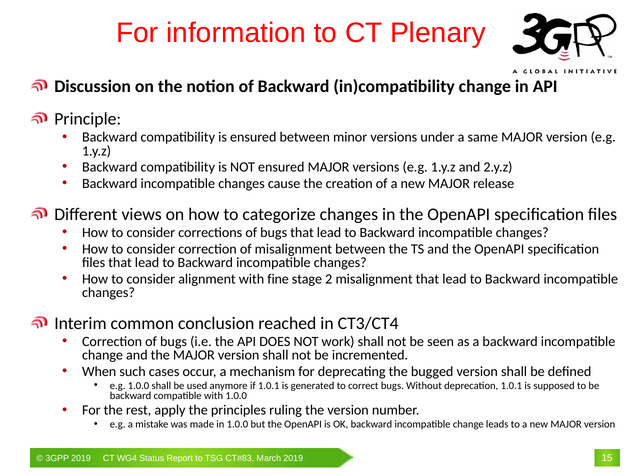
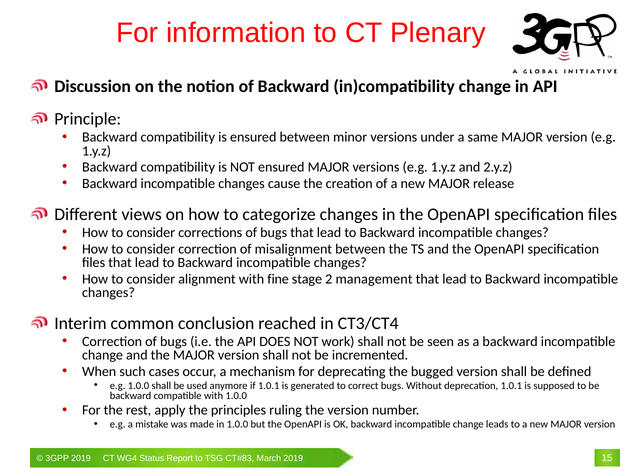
2 misalignment: misalignment -> management
